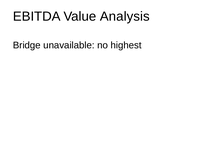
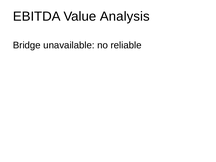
highest: highest -> reliable
